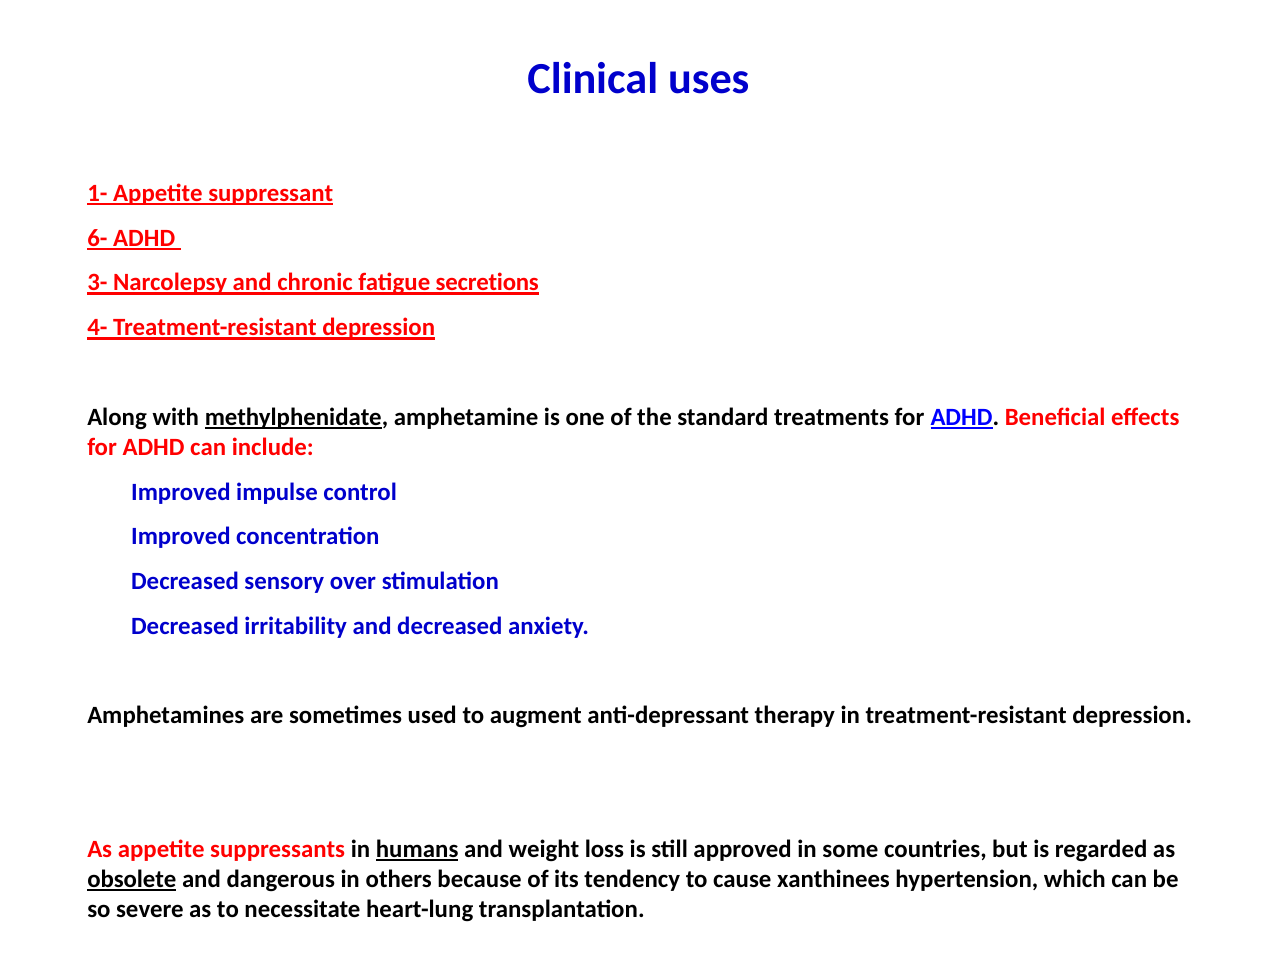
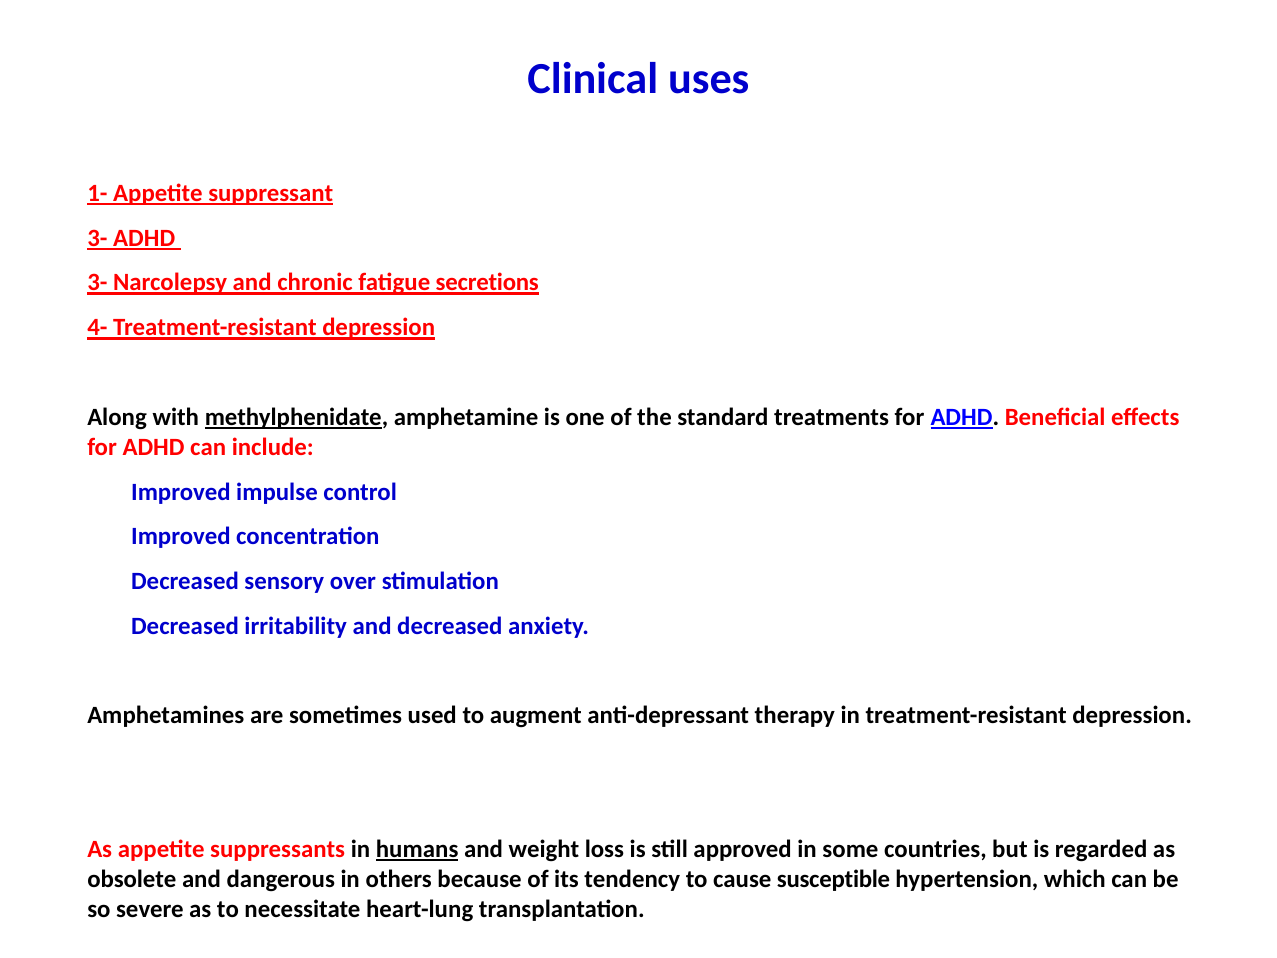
6- at (97, 238): 6- -> 3-
obsolete underline: present -> none
xanthinees: xanthinees -> susceptible
